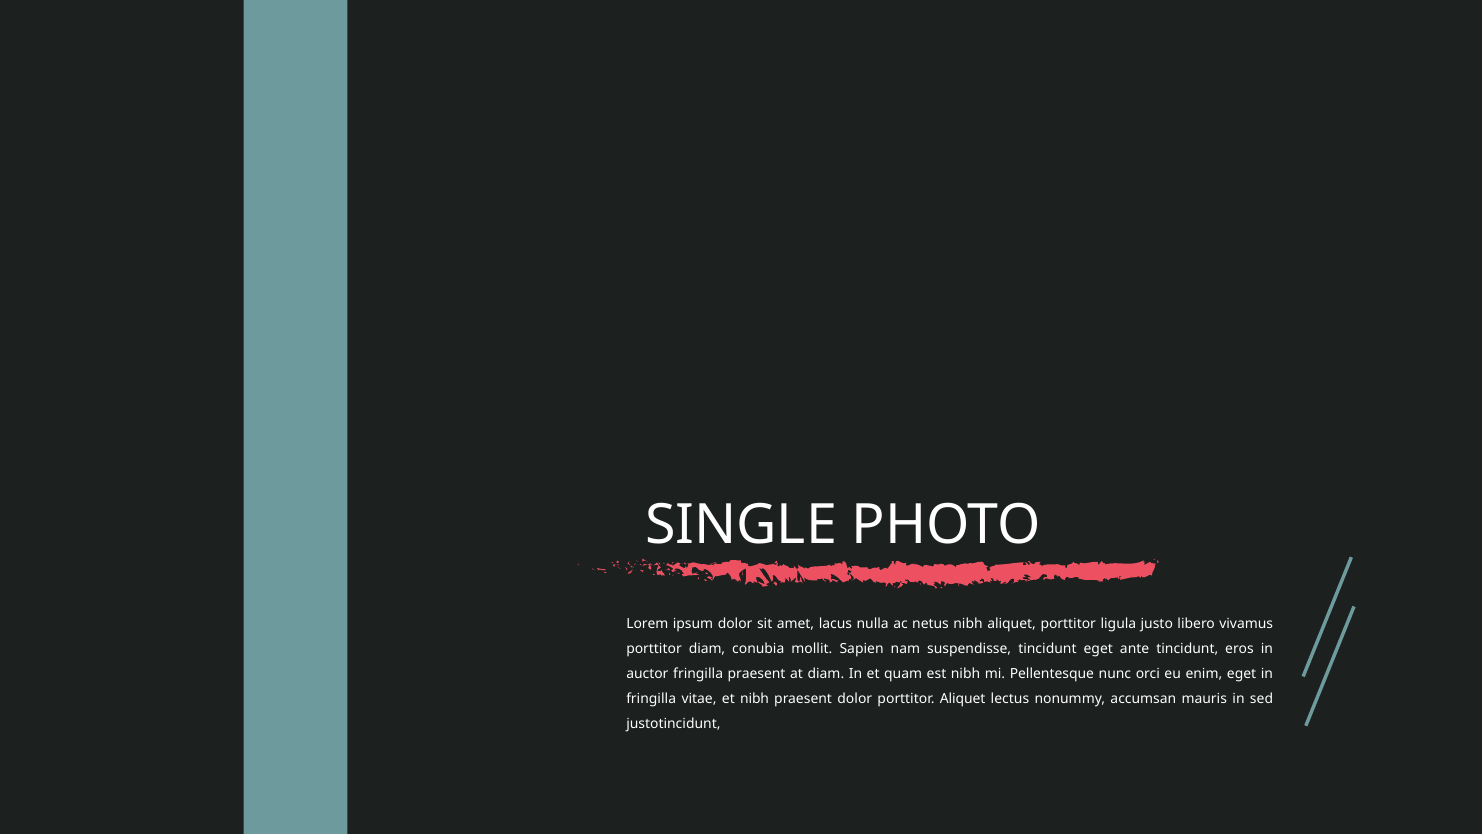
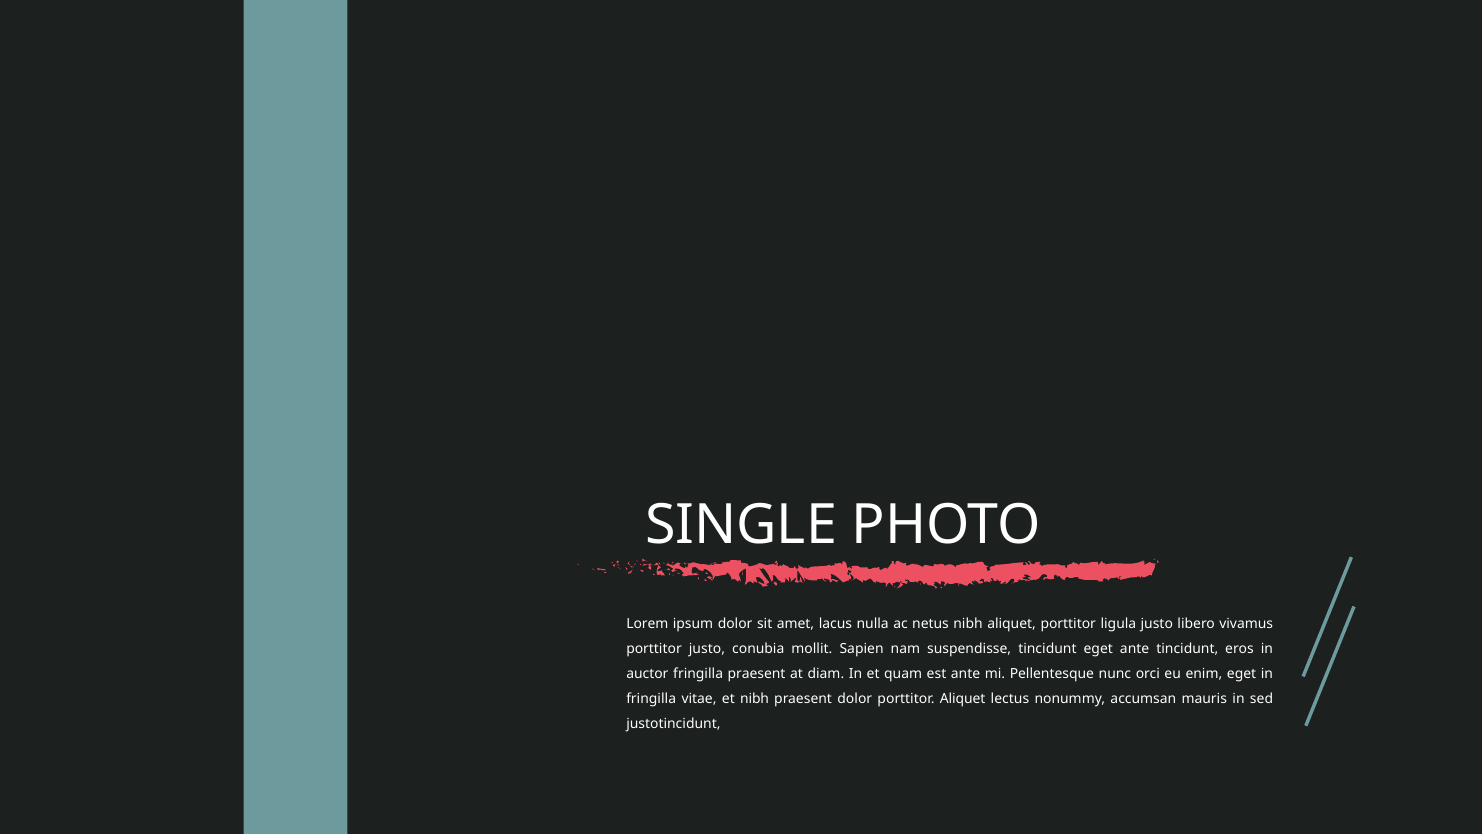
porttitor diam: diam -> justo
est nibh: nibh -> ante
